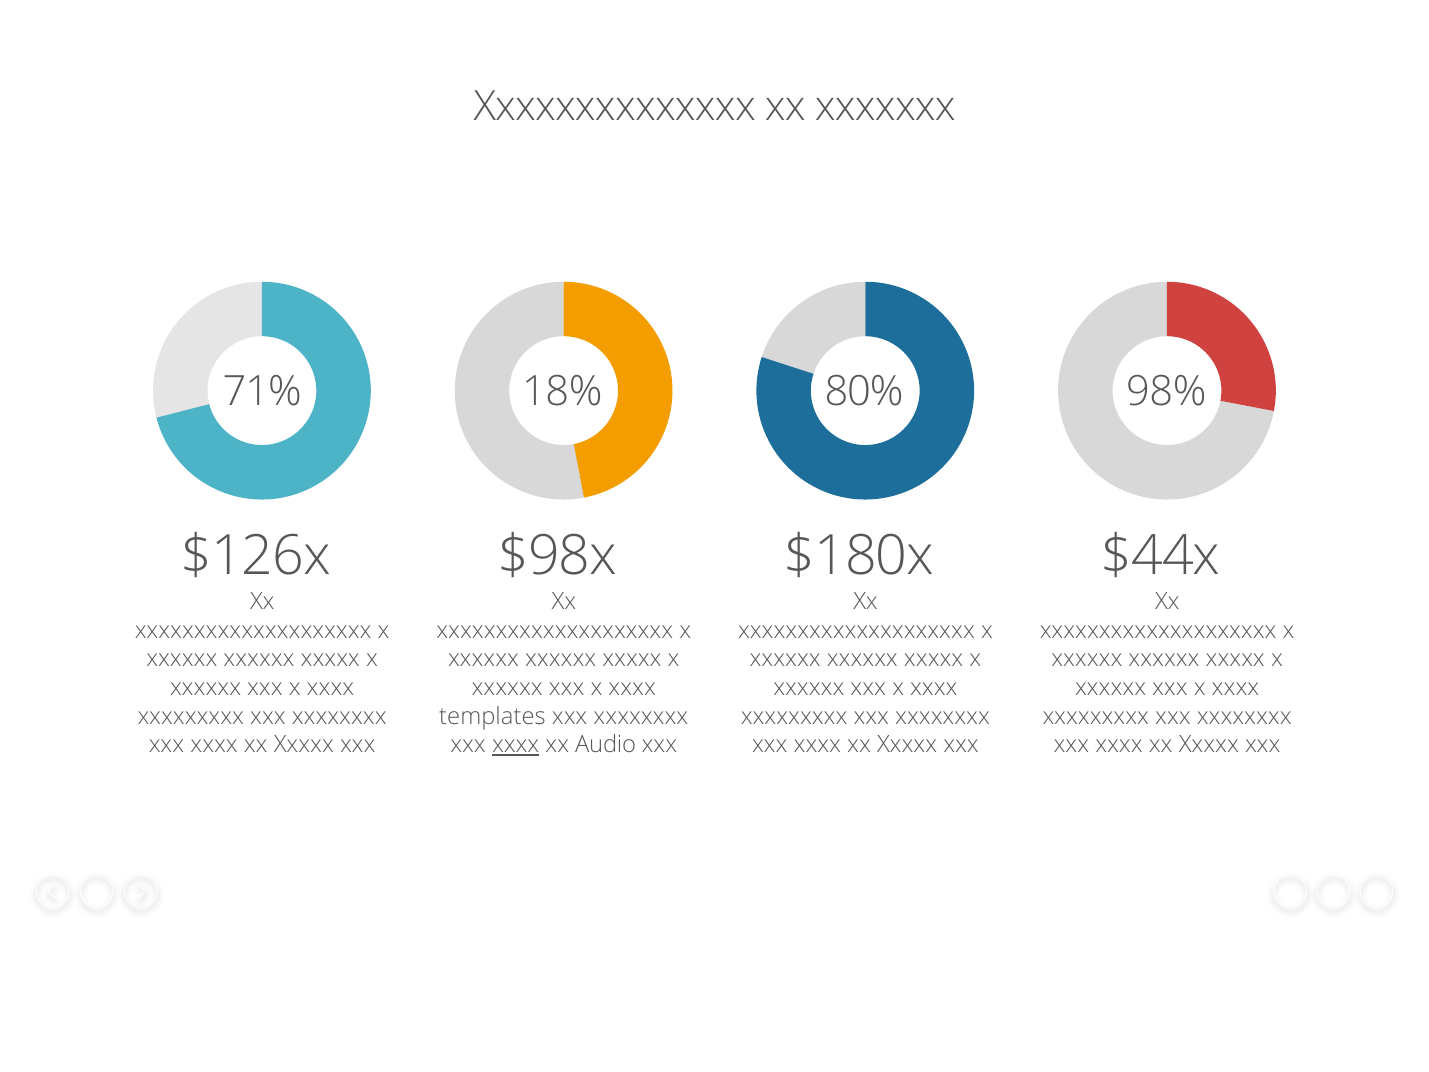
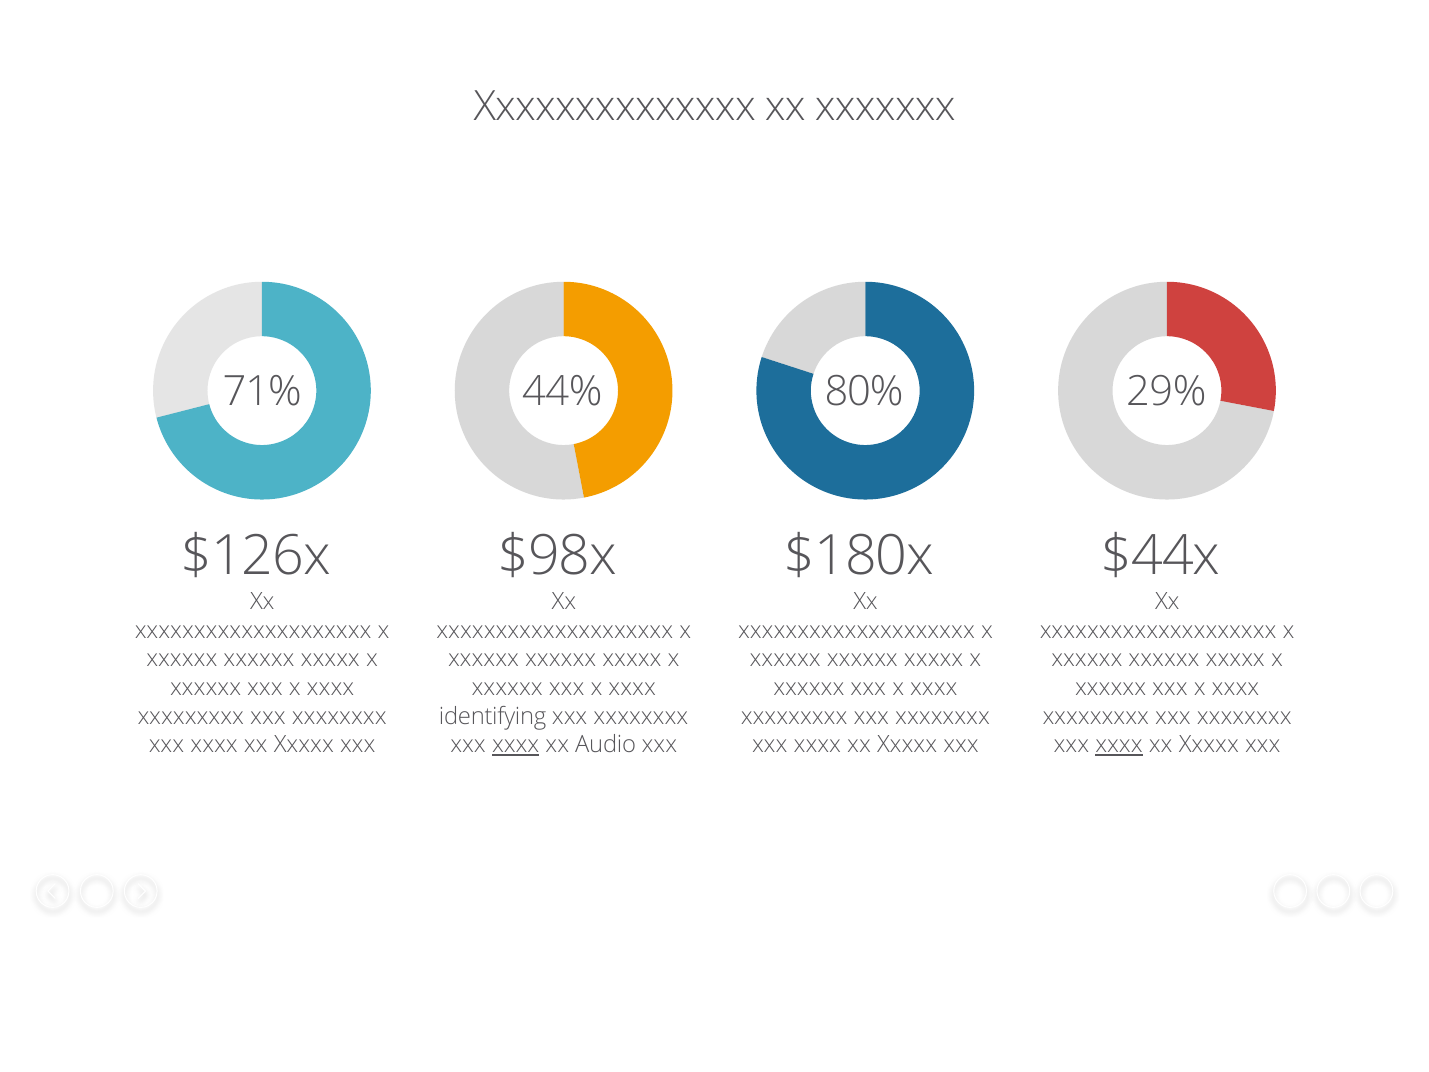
18%: 18% -> 44%
98%: 98% -> 29%
templates: templates -> identifying
xxxx at (1119, 745) underline: none -> present
